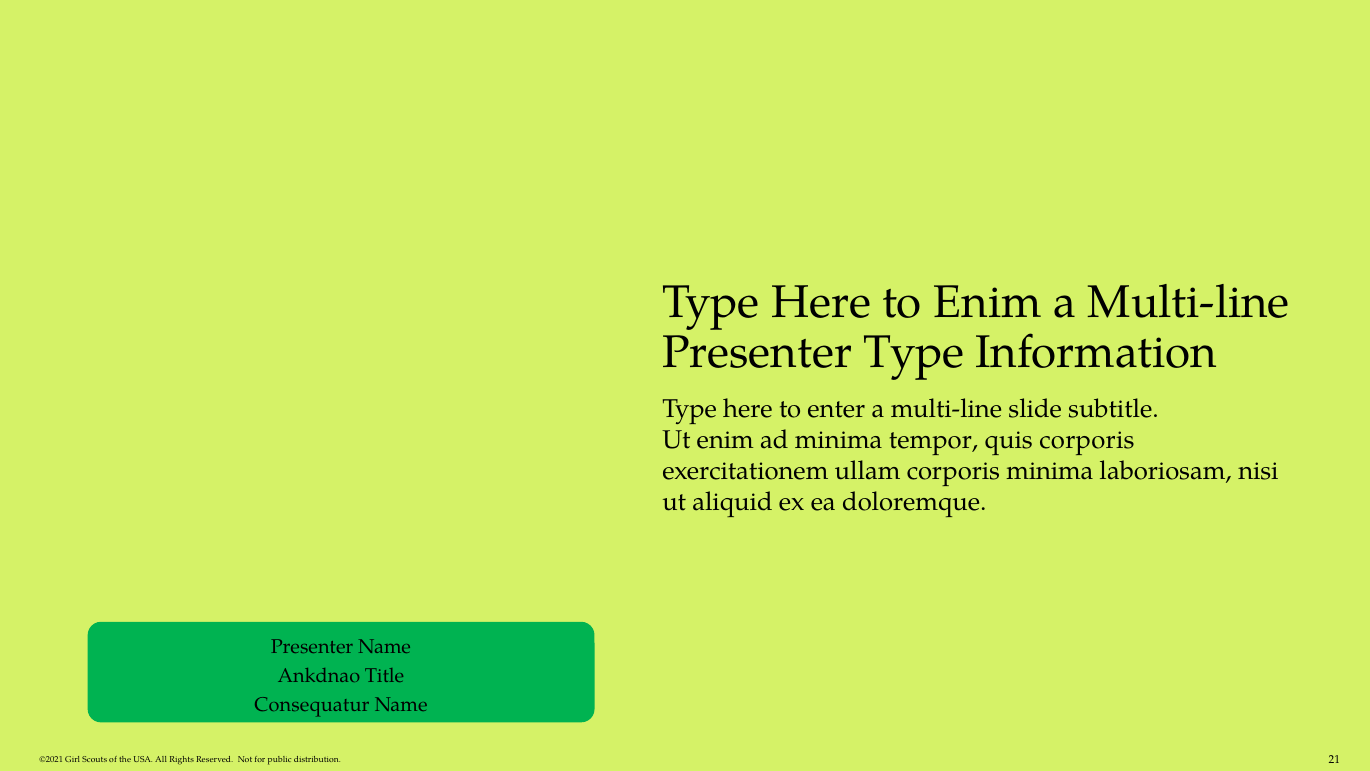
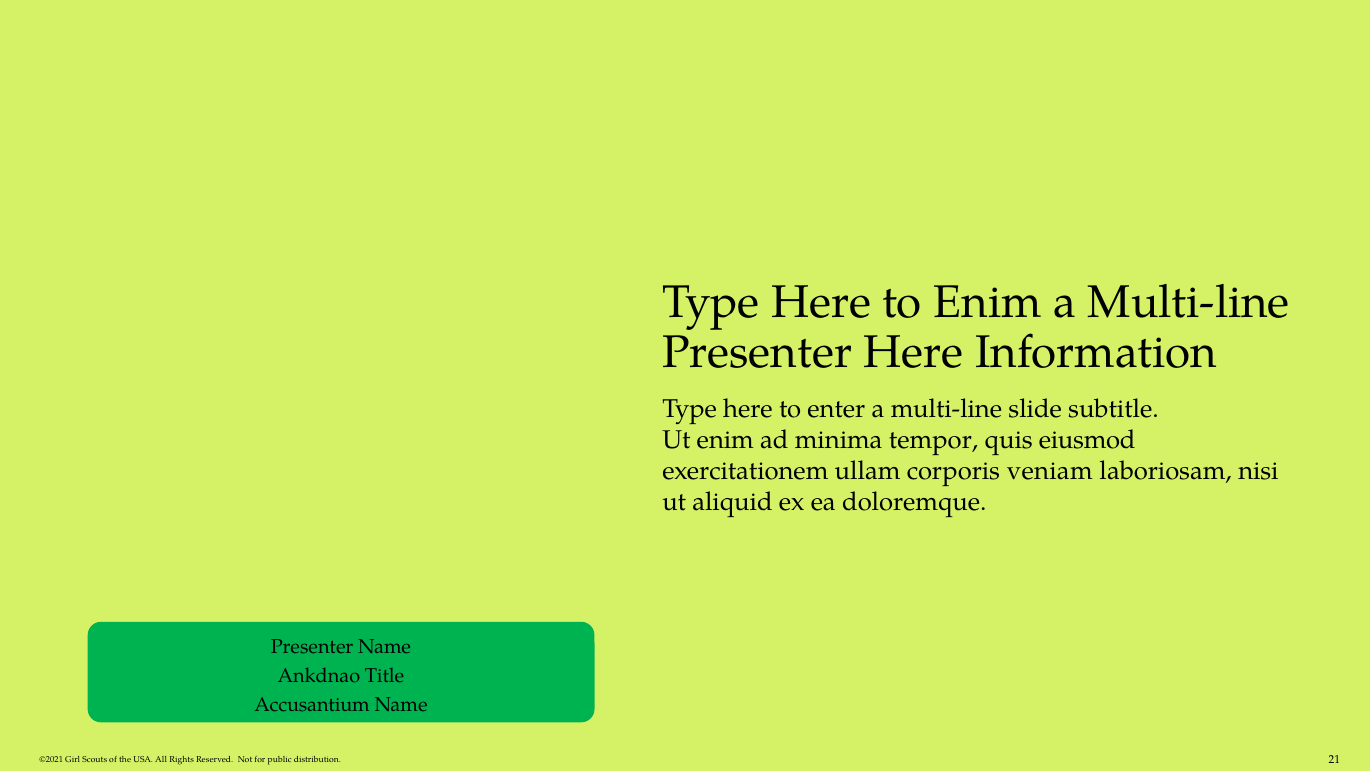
Presenter Type: Type -> Here
quis corporis: corporis -> eiusmod
corporis minima: minima -> veniam
Consequatur: Consequatur -> Accusantium
